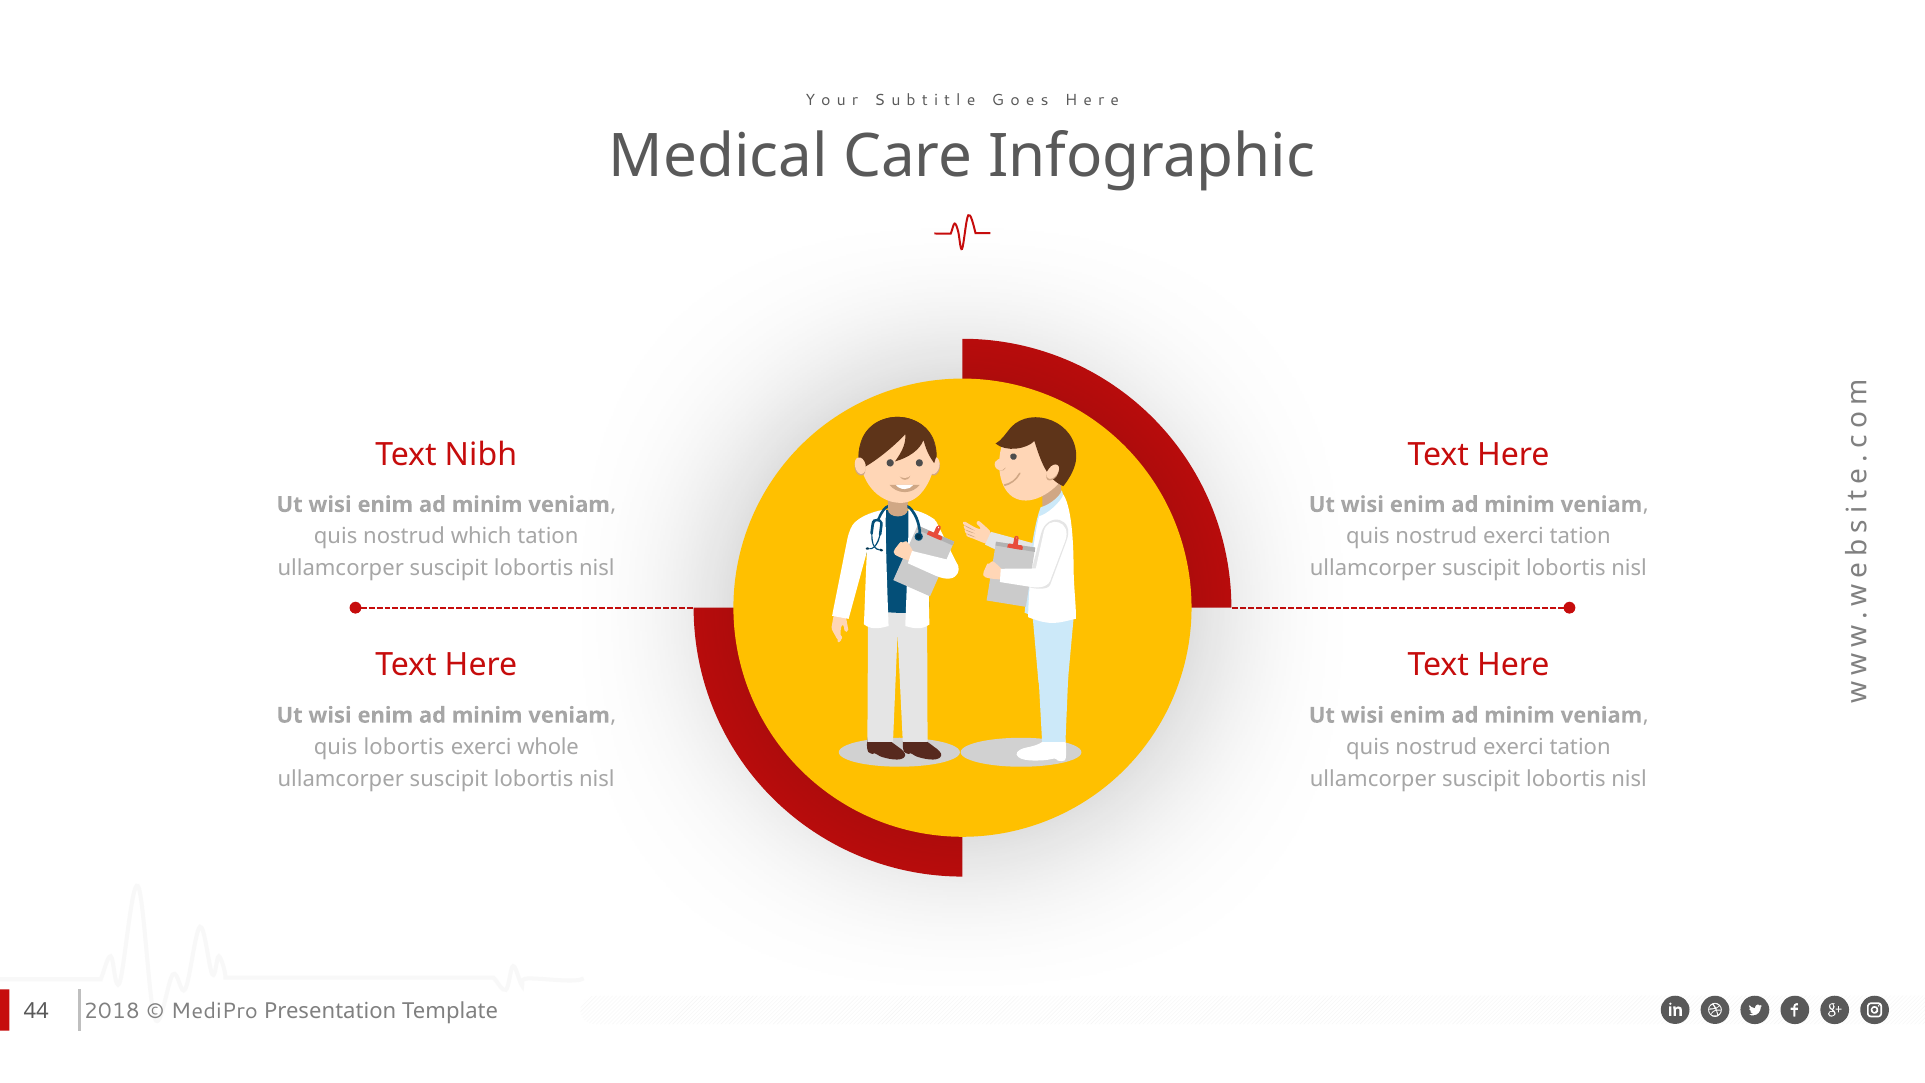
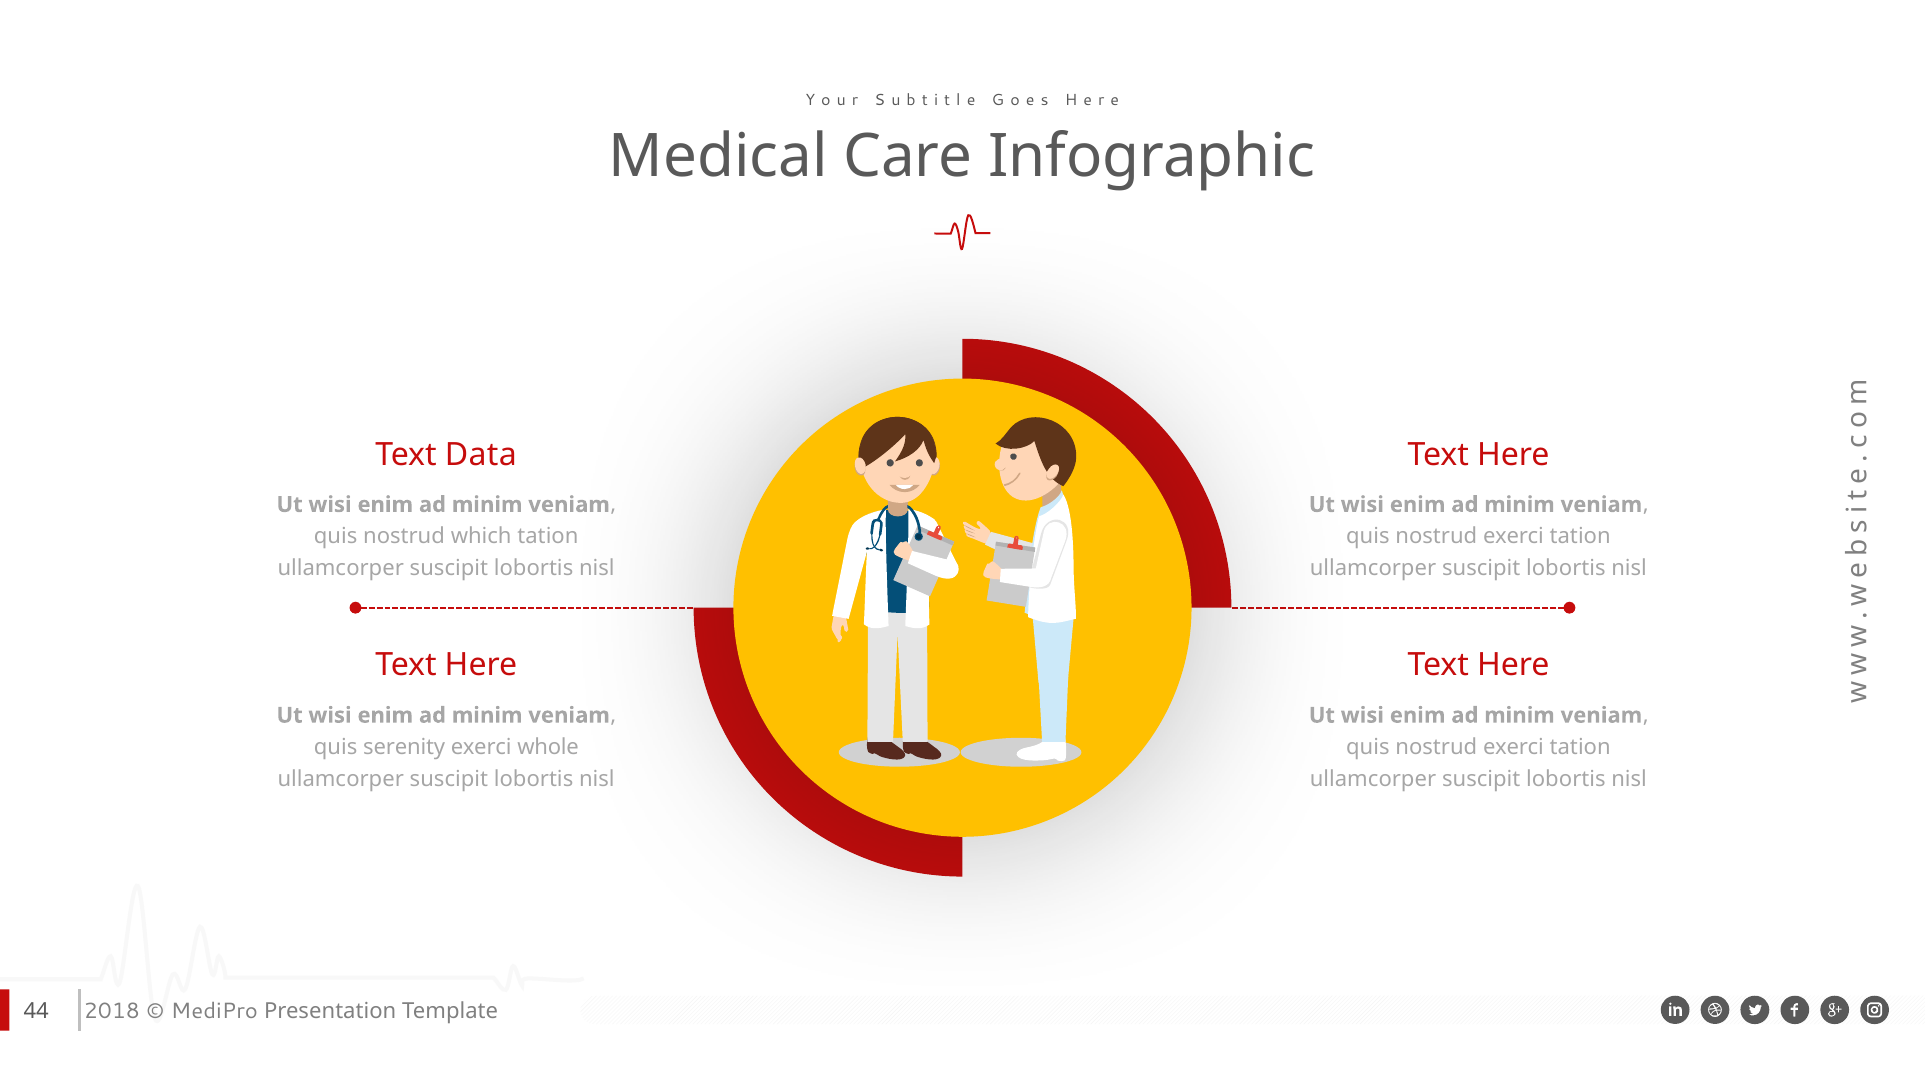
Nibh: Nibh -> Data
quis lobortis: lobortis -> serenity
